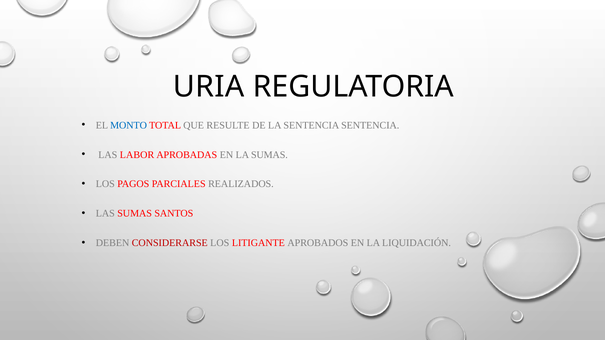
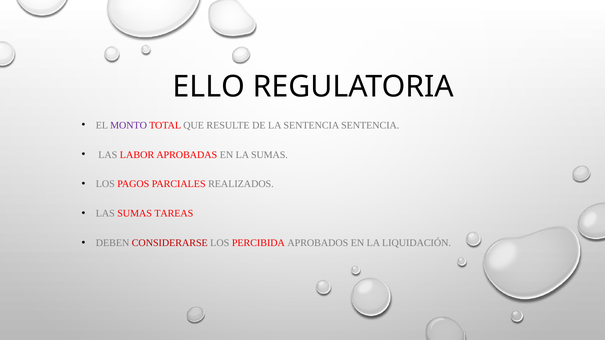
URIA: URIA -> ELLO
MONTO colour: blue -> purple
SANTOS: SANTOS -> TAREAS
LITIGANTE: LITIGANTE -> PERCIBIDA
